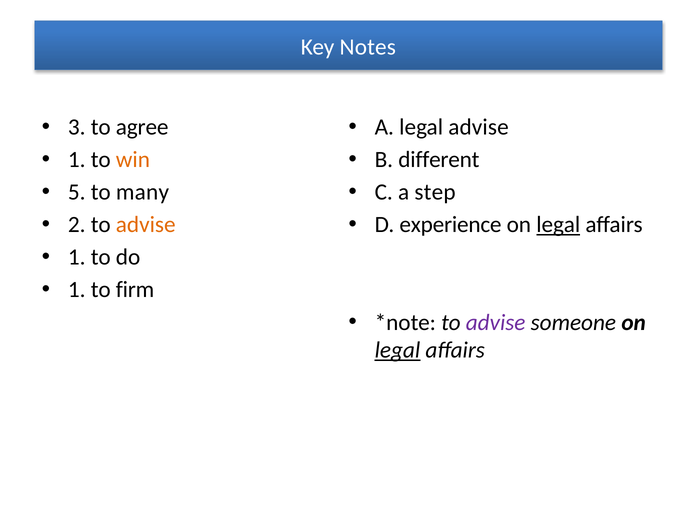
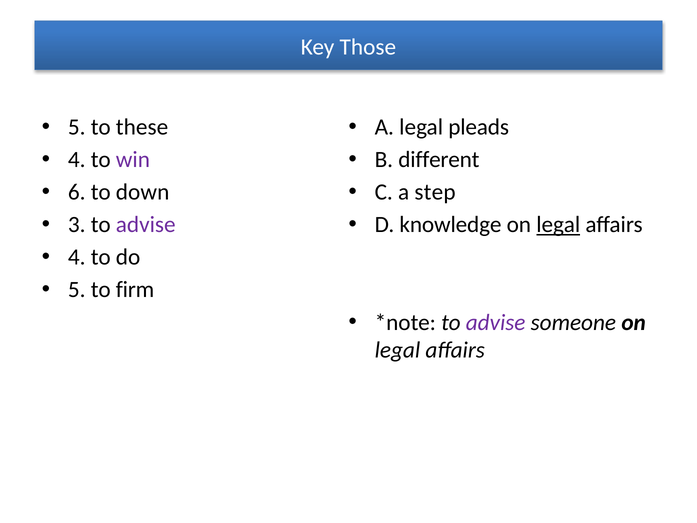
Notes: Notes -> Those
3 at (77, 127): 3 -> 5
agree: agree -> these
legal advise: advise -> pleads
1 at (77, 160): 1 -> 4
win colour: orange -> purple
5: 5 -> 6
many: many -> down
2: 2 -> 3
advise at (146, 225) colour: orange -> purple
experience: experience -> knowledge
1 at (77, 257): 1 -> 4
1 at (77, 290): 1 -> 5
legal at (397, 350) underline: present -> none
